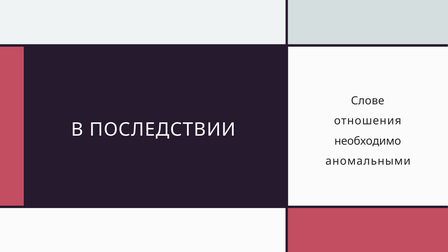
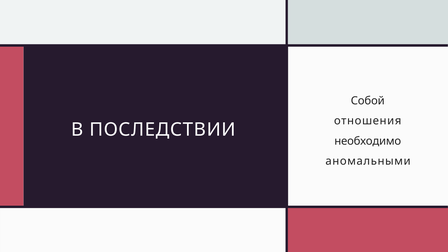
Слове: Слове -> Собой
